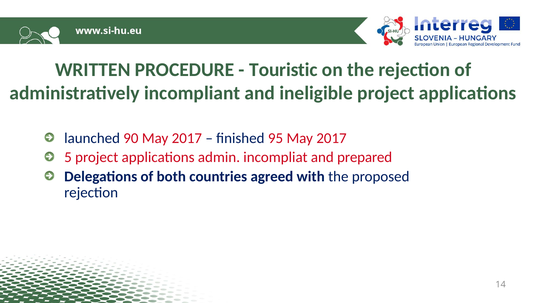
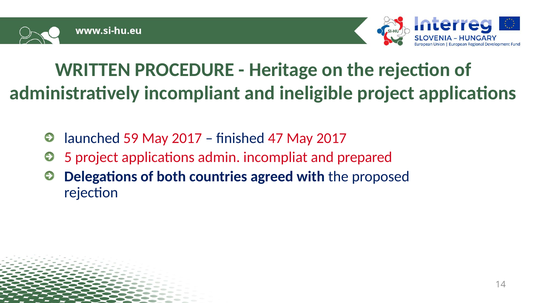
Touristic: Touristic -> Heritage
90: 90 -> 59
95: 95 -> 47
